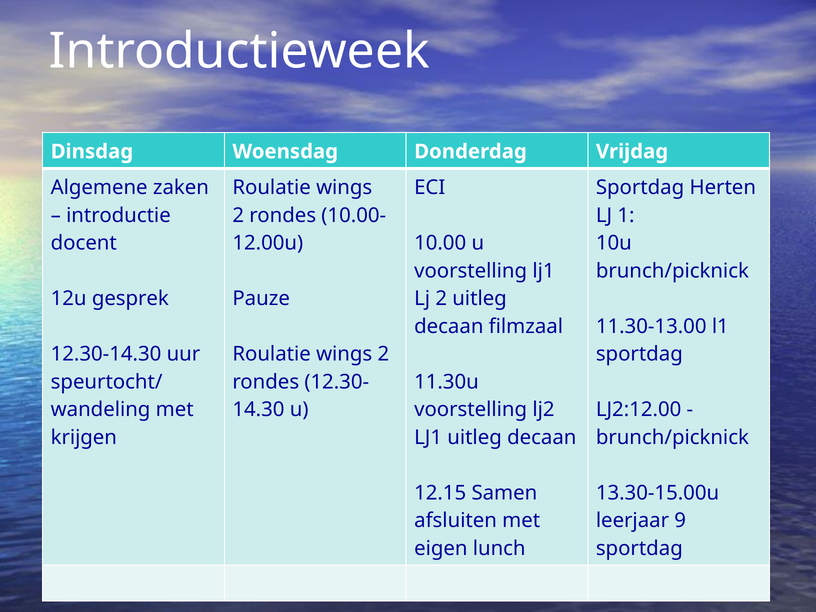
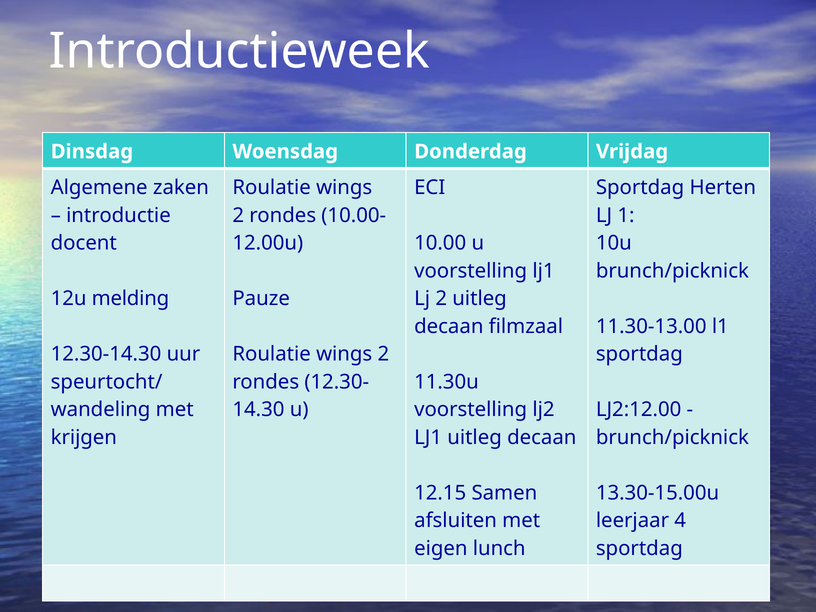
gesprek: gesprek -> melding
9: 9 -> 4
